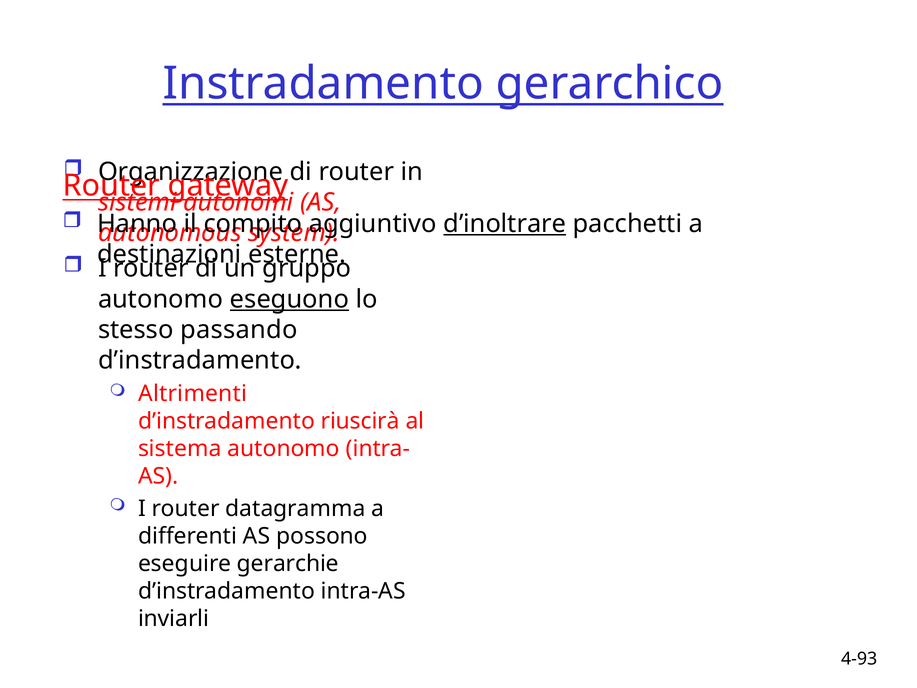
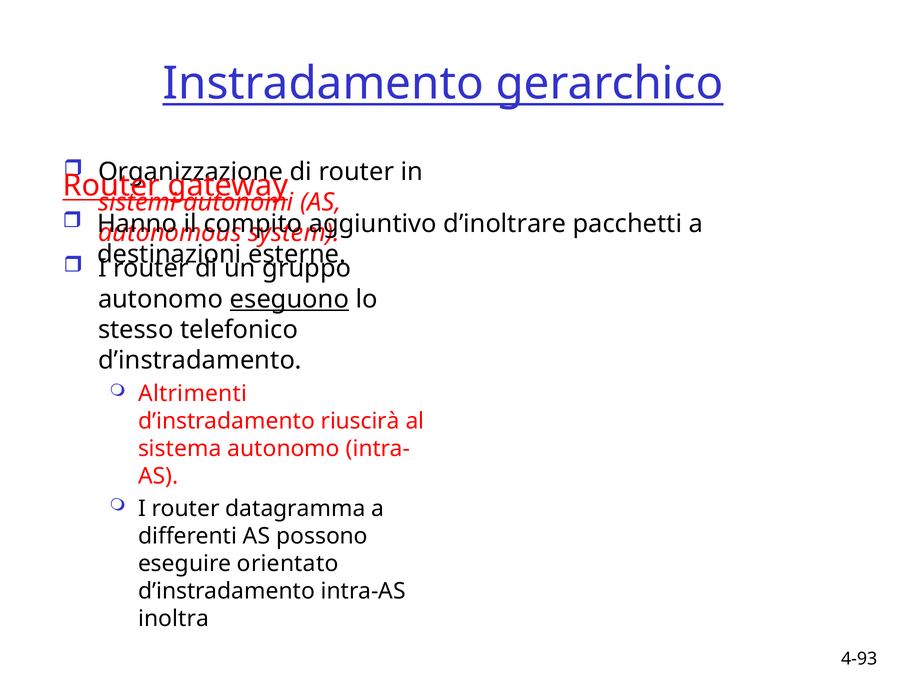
d’inoltrare underline: present -> none
passando: passando -> telefonico
gerarchie: gerarchie -> orientato
inviarli: inviarli -> inoltra
